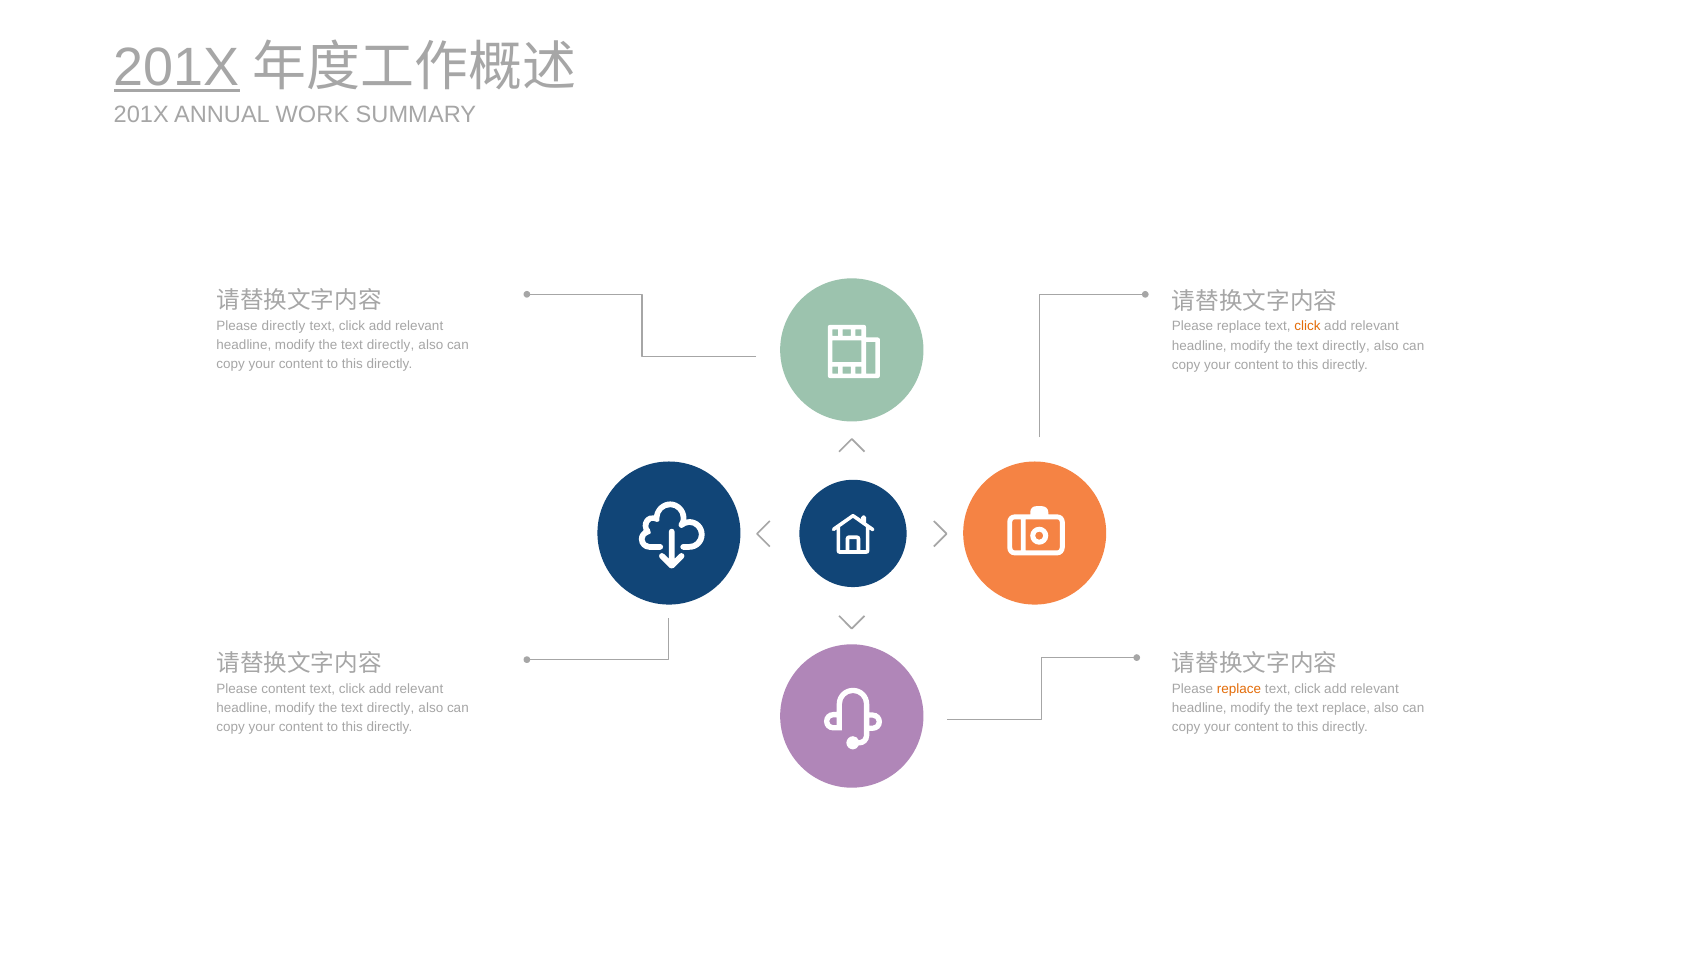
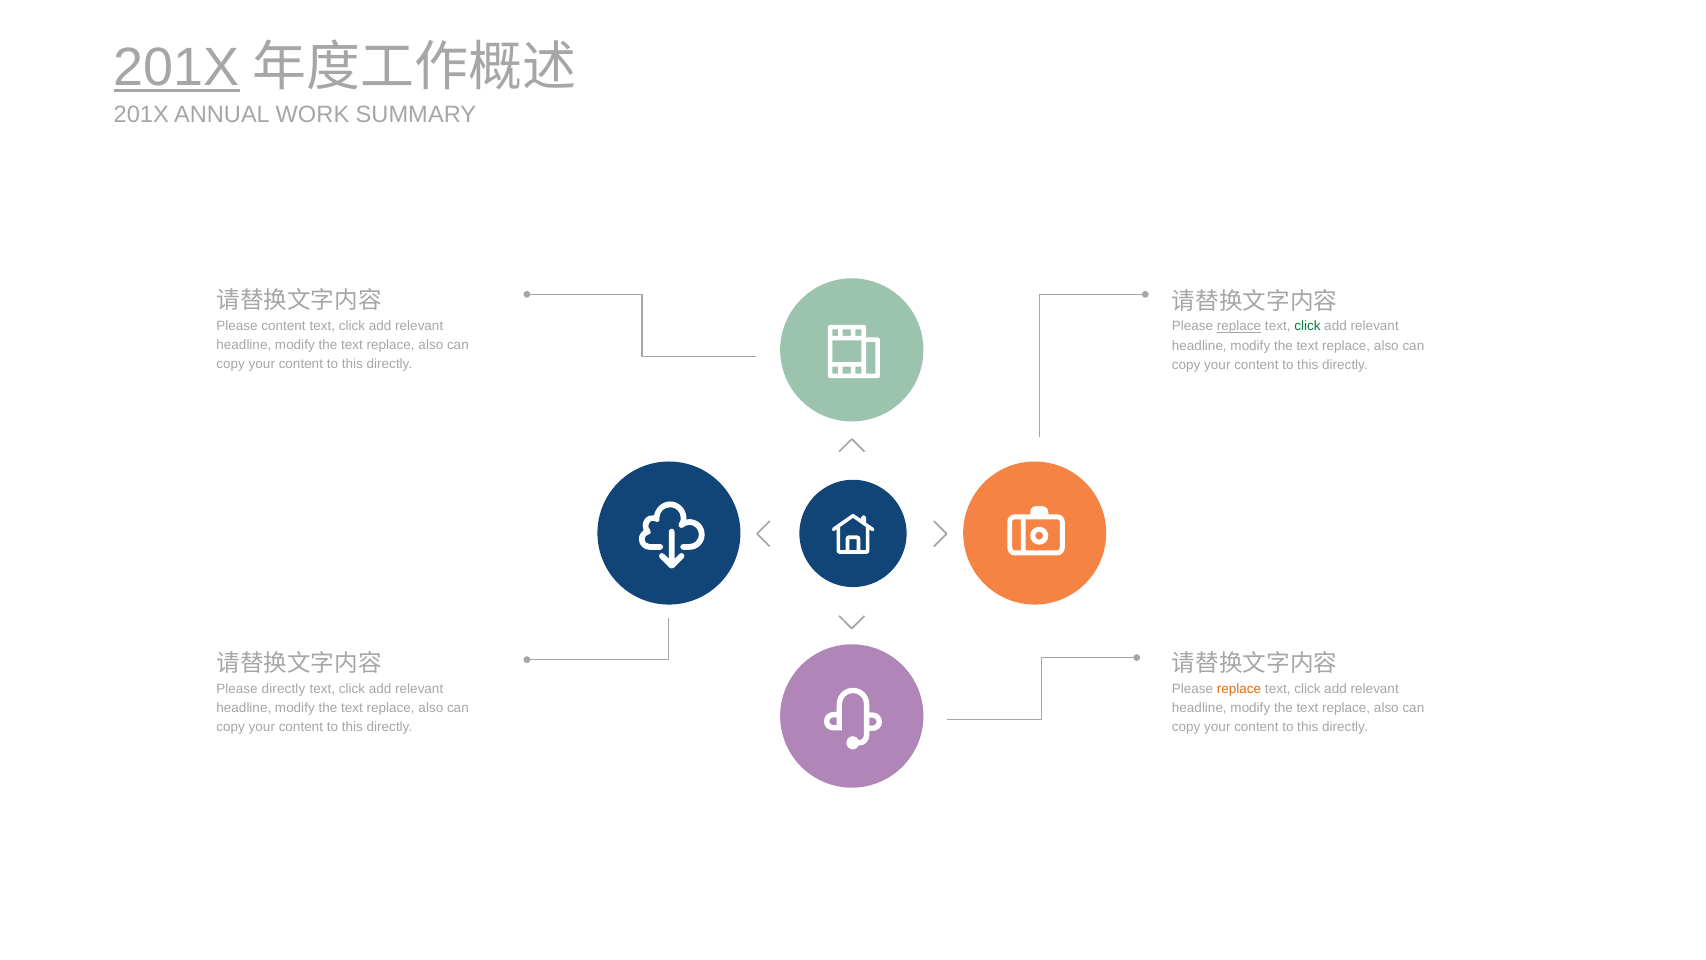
Please directly: directly -> content
replace at (1239, 326) underline: none -> present
click at (1307, 326) colour: orange -> green
directly at (391, 345): directly -> replace
directly at (1346, 346): directly -> replace
Please content: content -> directly
directly at (391, 708): directly -> replace
